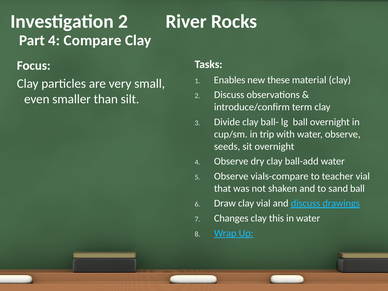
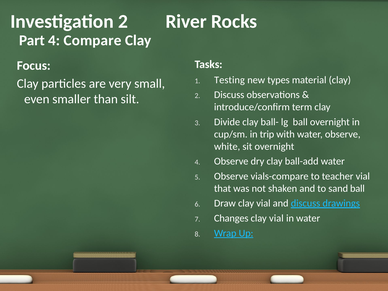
Enables: Enables -> Testing
these: these -> types
seeds: seeds -> white
this at (276, 218): this -> vial
